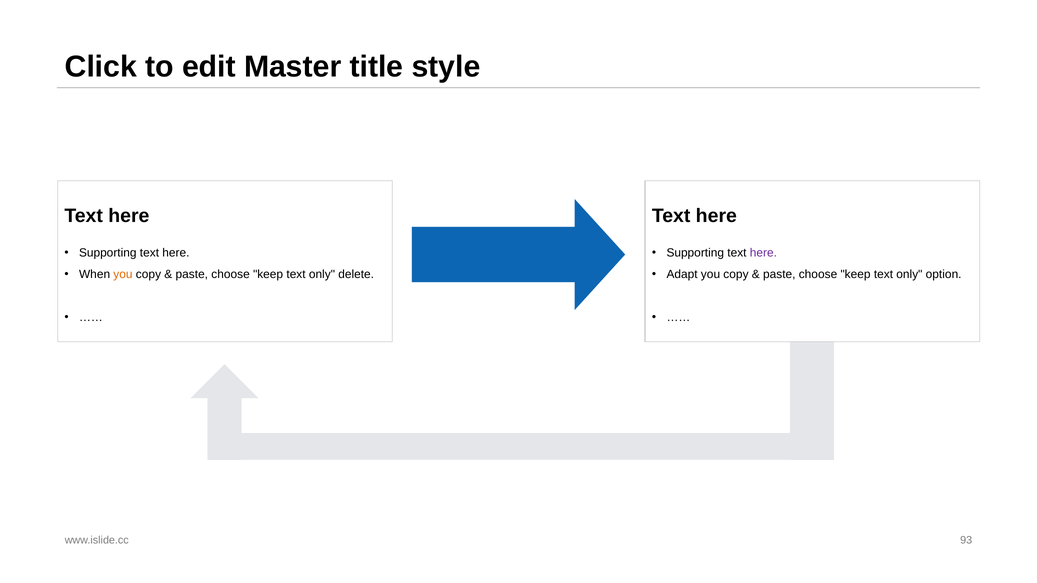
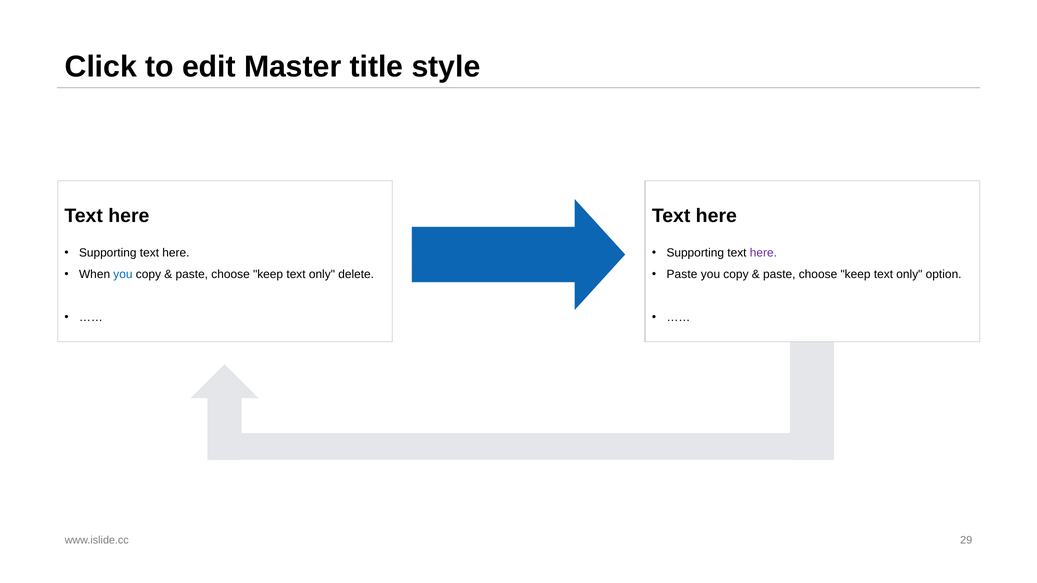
you at (123, 275) colour: orange -> blue
Adapt at (682, 275): Adapt -> Paste
93: 93 -> 29
